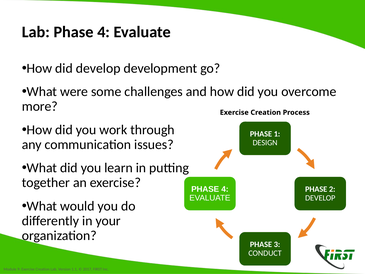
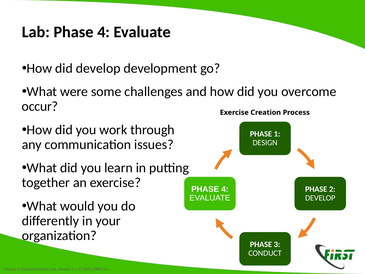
more: more -> occur
